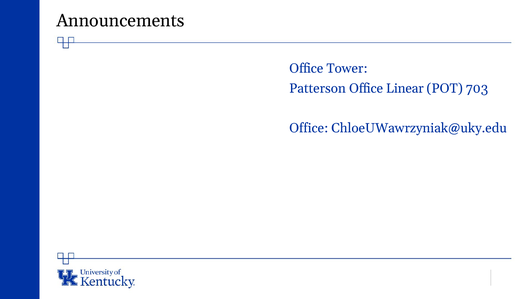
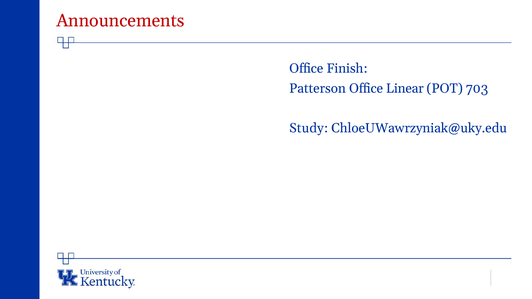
Announcements colour: black -> red
Tower: Tower -> Finish
Office at (309, 128): Office -> Study
